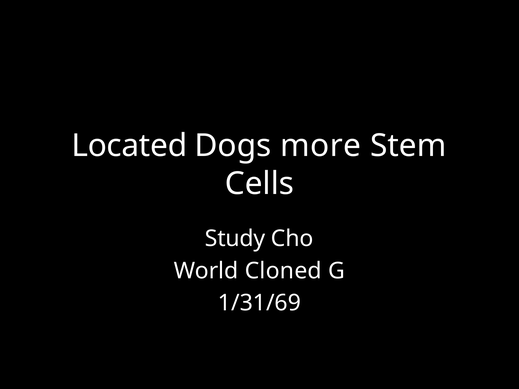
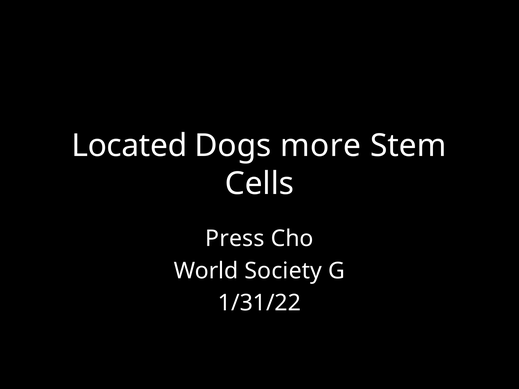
Study: Study -> Press
Cloned: Cloned -> Society
1/31/69: 1/31/69 -> 1/31/22
